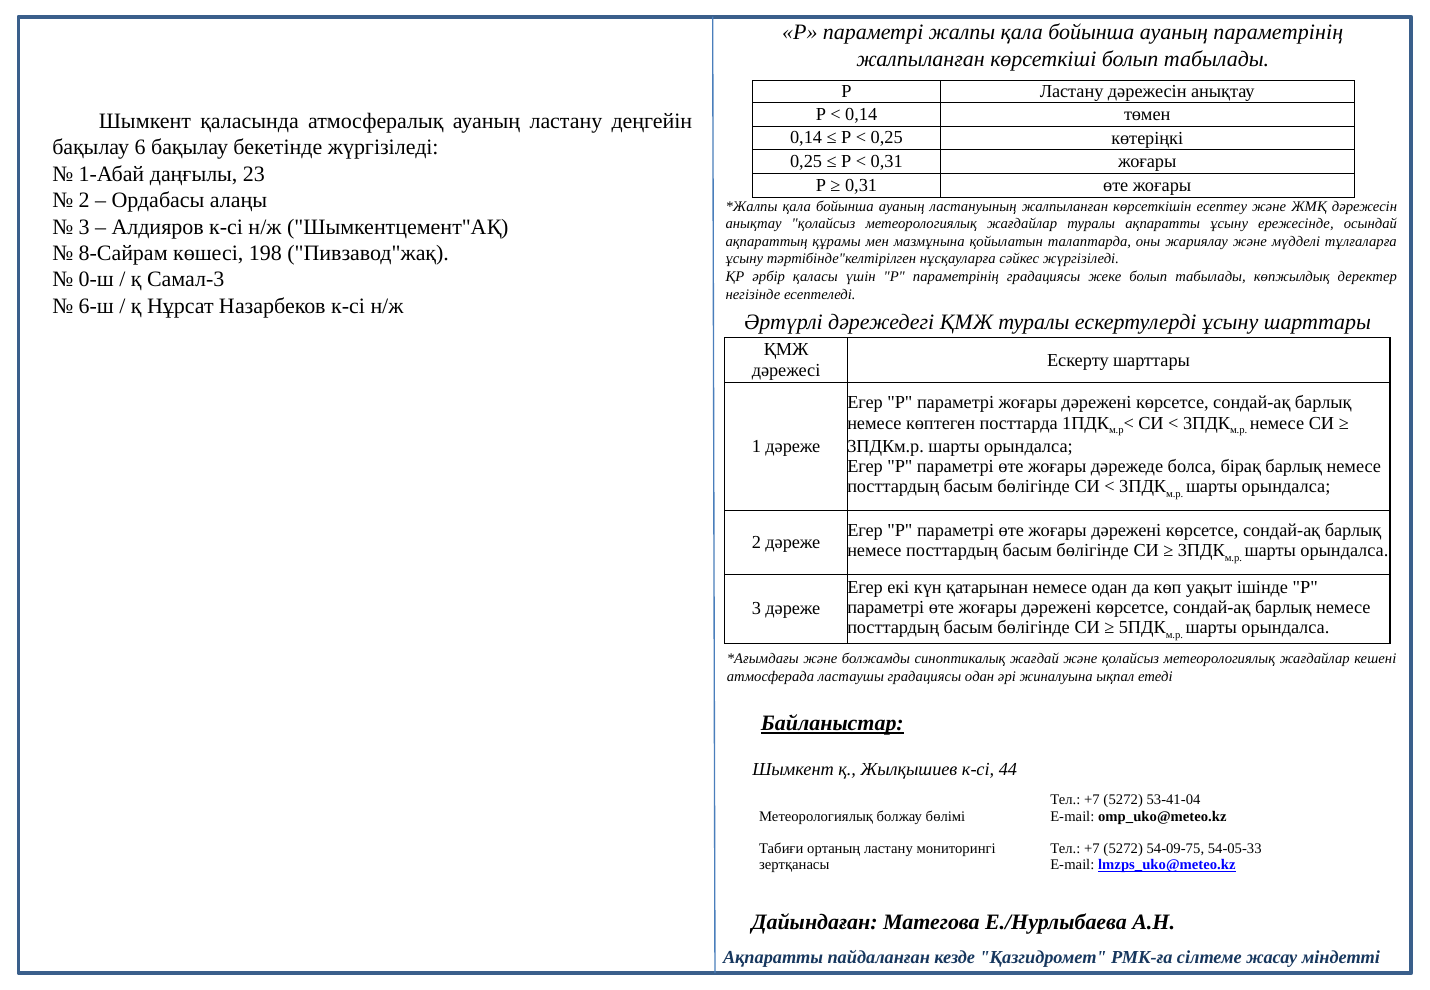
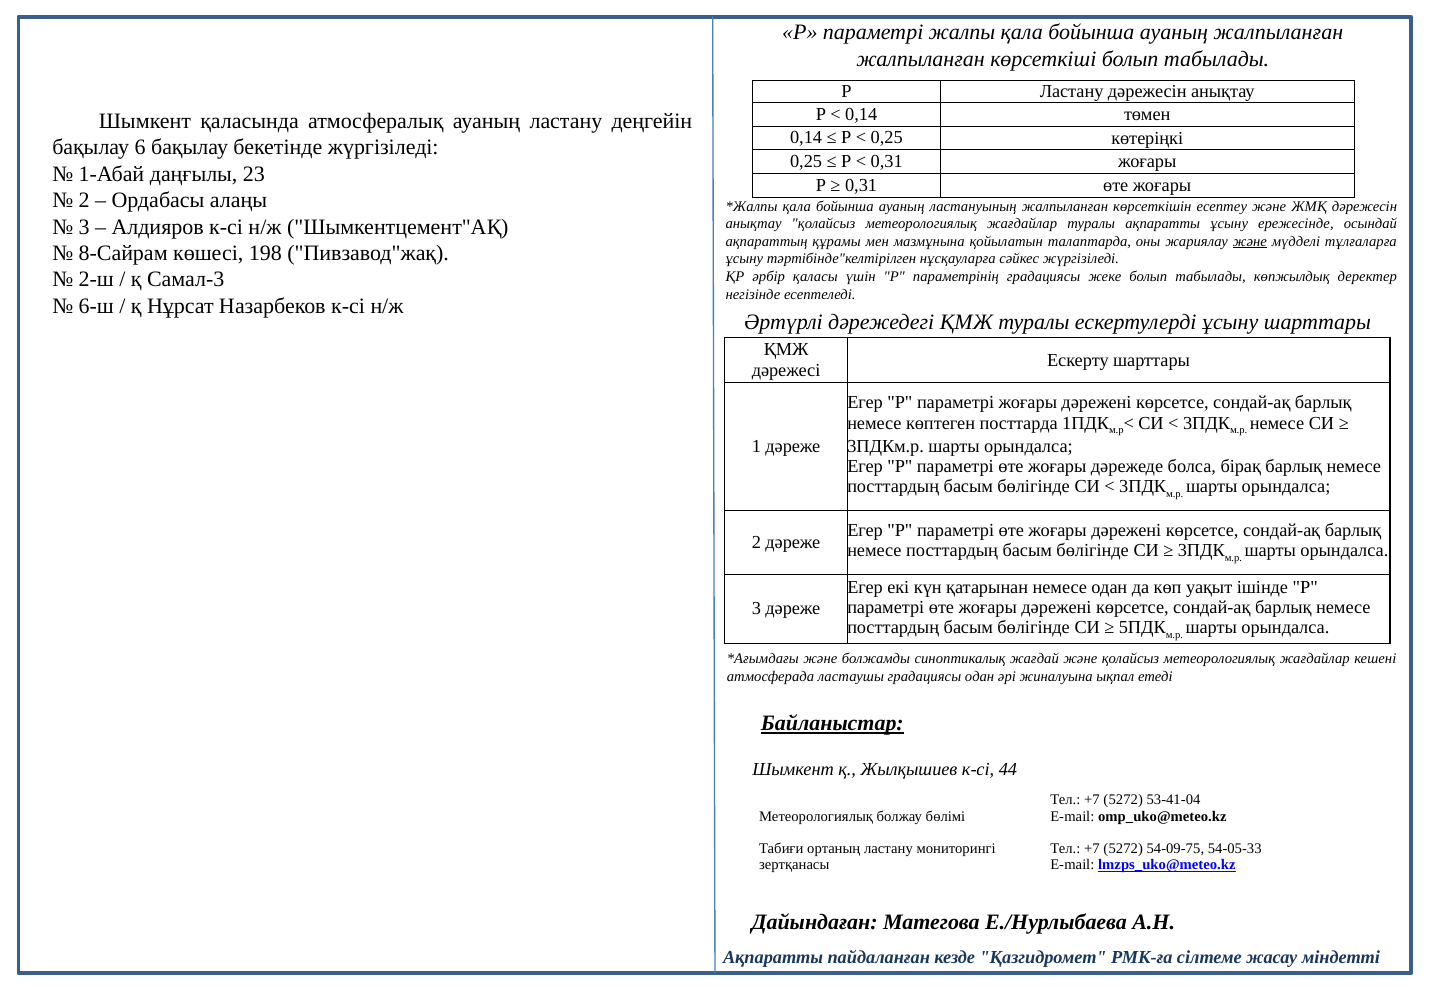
ауаның параметрінің: параметрінің -> жалпыланған
және at (1250, 242) underline: none -> present
0-ш: 0-ш -> 2-ш
